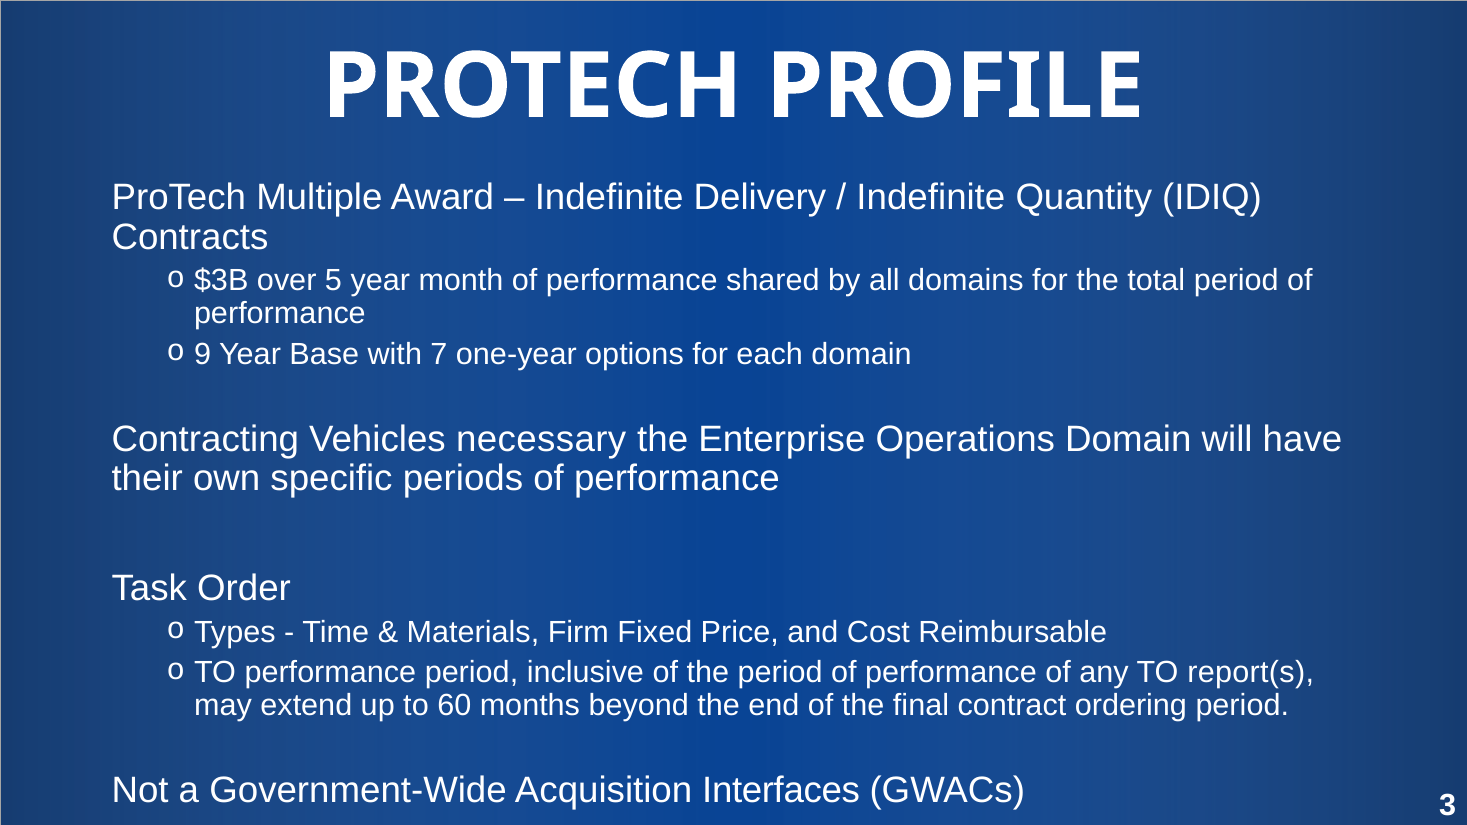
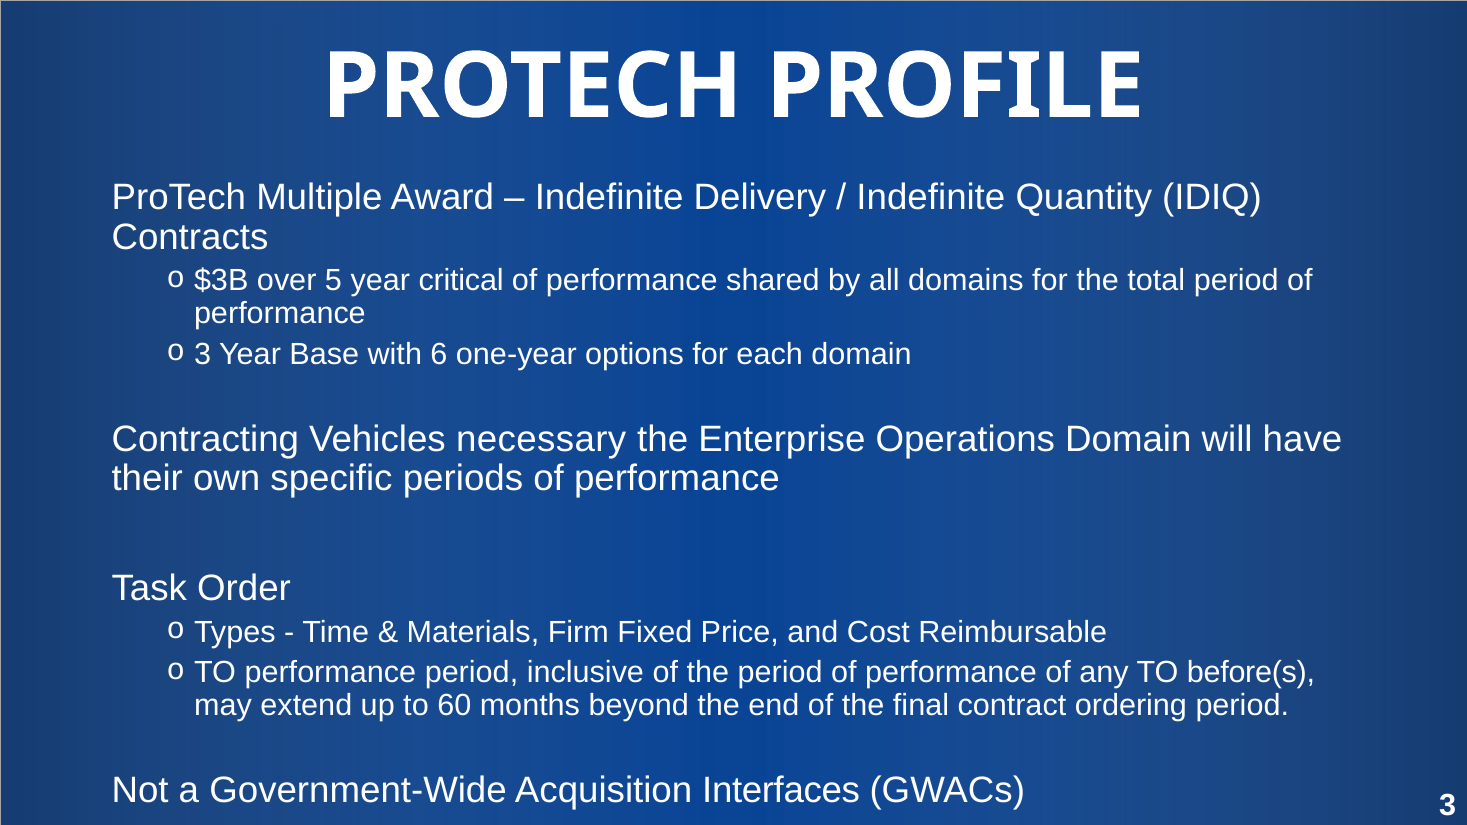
month: month -> critical
9 at (203, 355): 9 -> 3
7: 7 -> 6
report(s: report(s -> before(s
